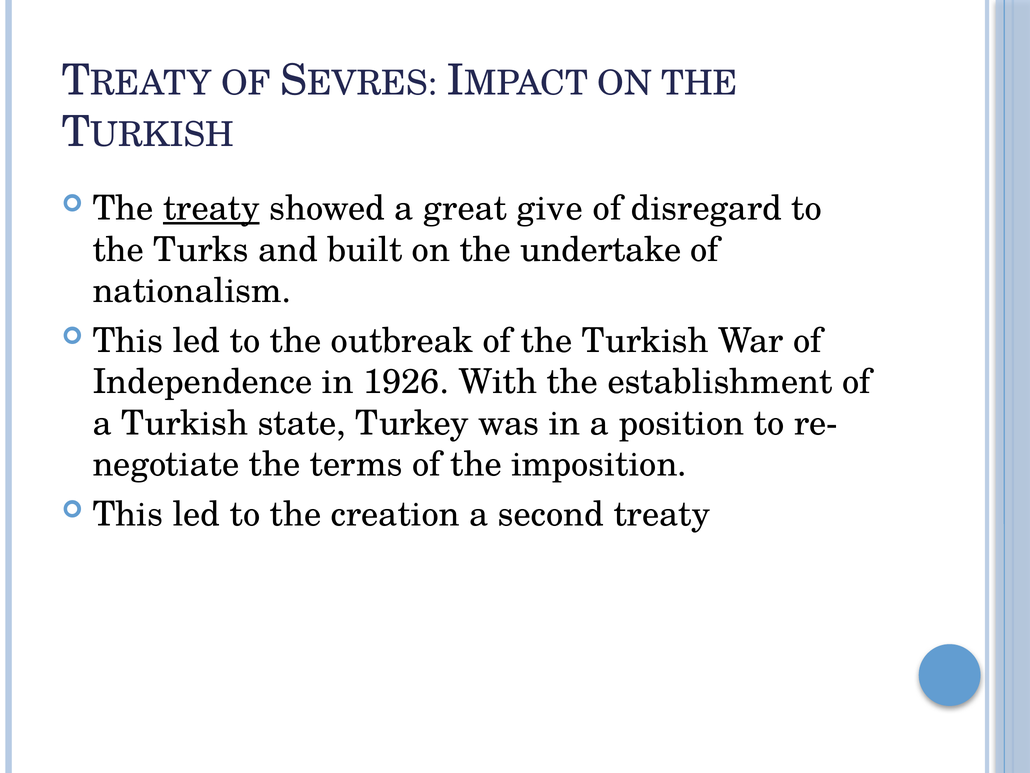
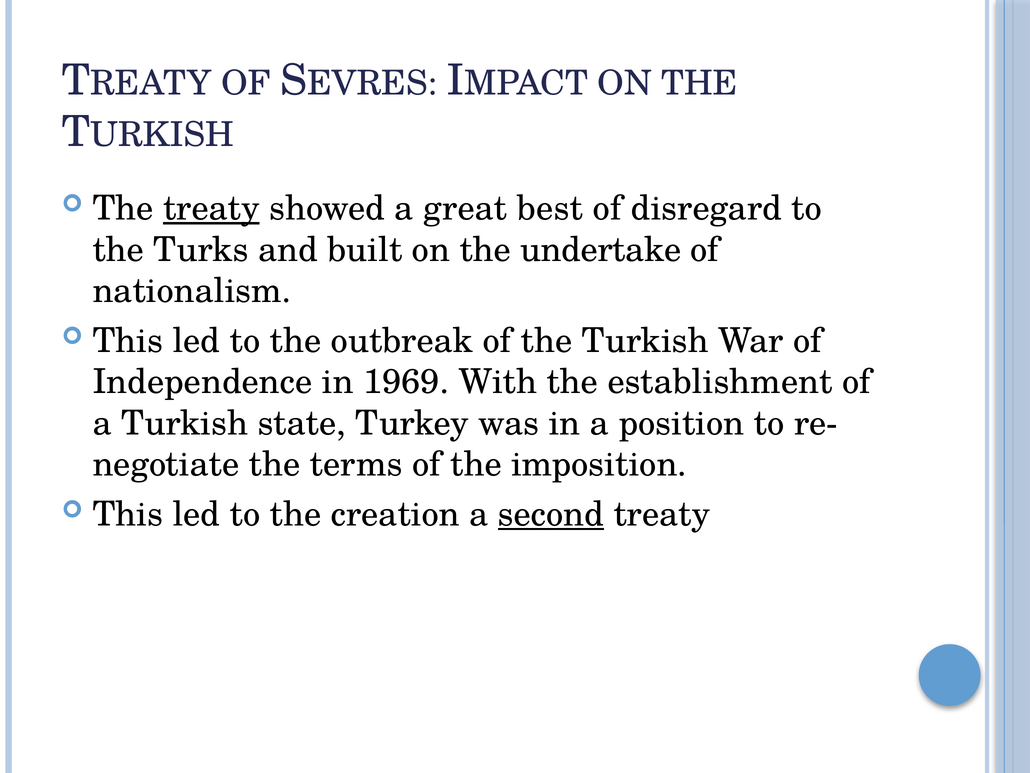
give: give -> best
1926: 1926 -> 1969
second underline: none -> present
